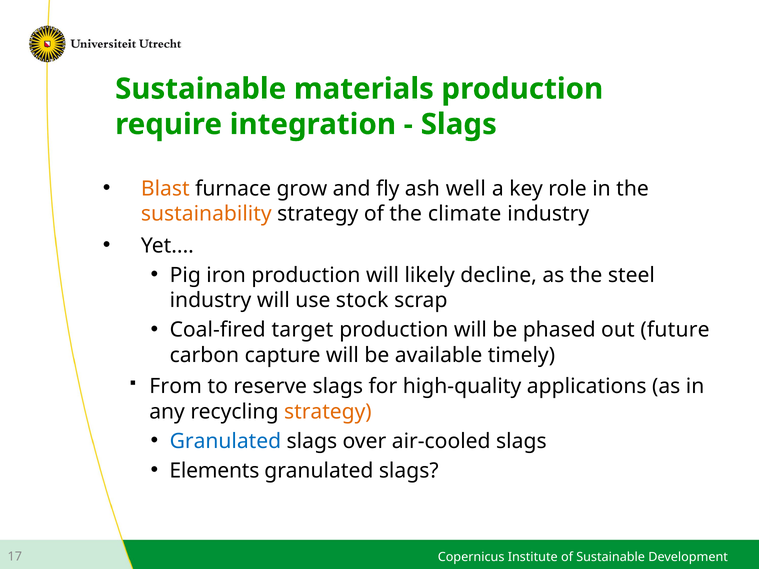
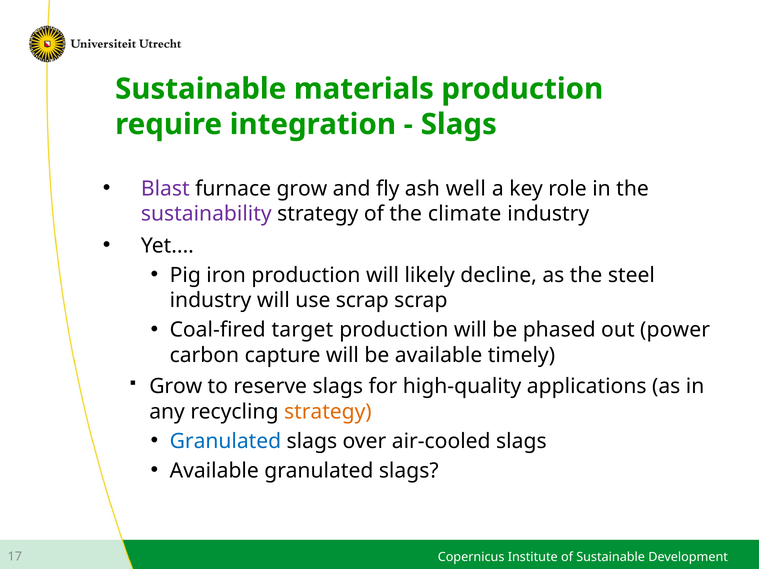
Blast colour: orange -> purple
sustainability colour: orange -> purple
use stock: stock -> scrap
future: future -> power
From at (176, 386): From -> Grow
Elements at (214, 471): Elements -> Available
